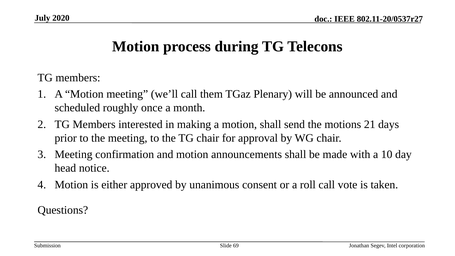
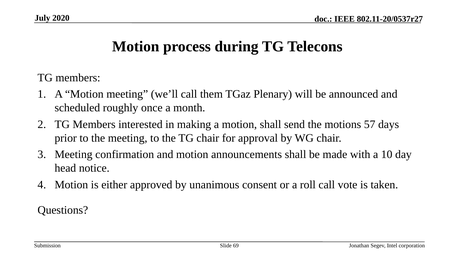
21: 21 -> 57
